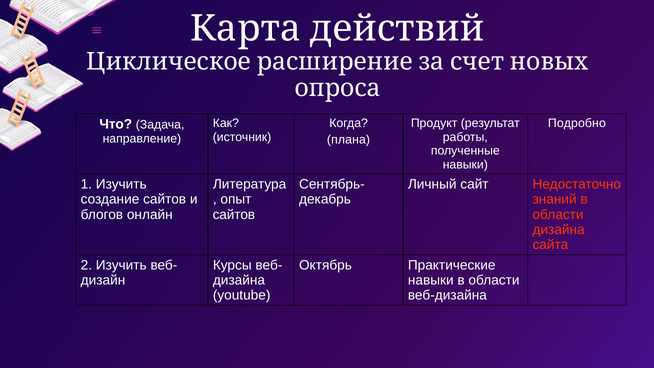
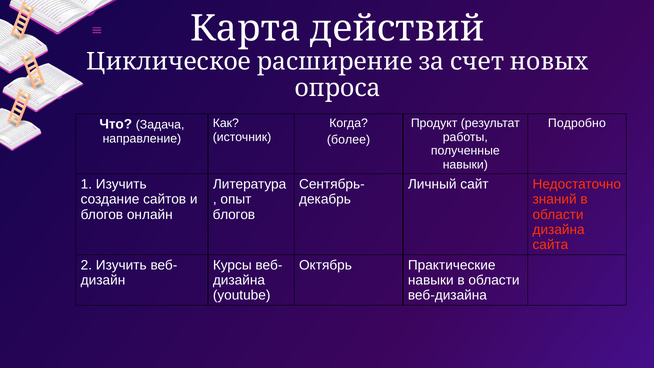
плана: плана -> более
сайтов at (234, 214): сайтов -> блогов
